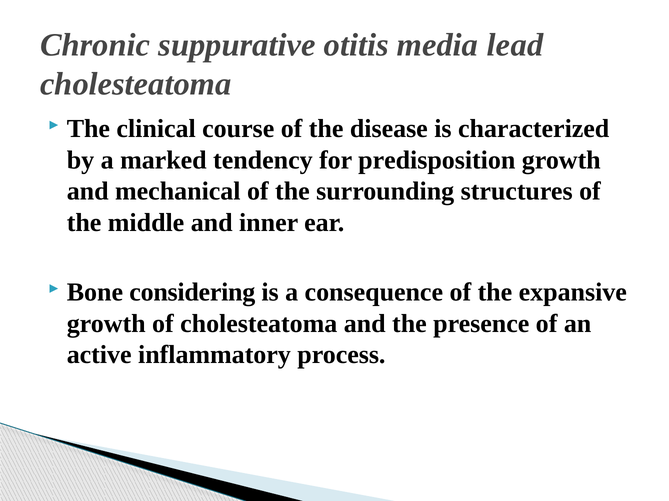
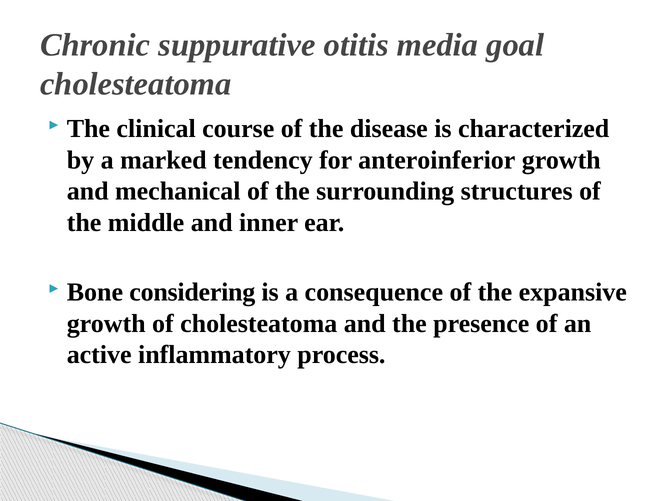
lead: lead -> goal
predisposition: predisposition -> anteroinferior
